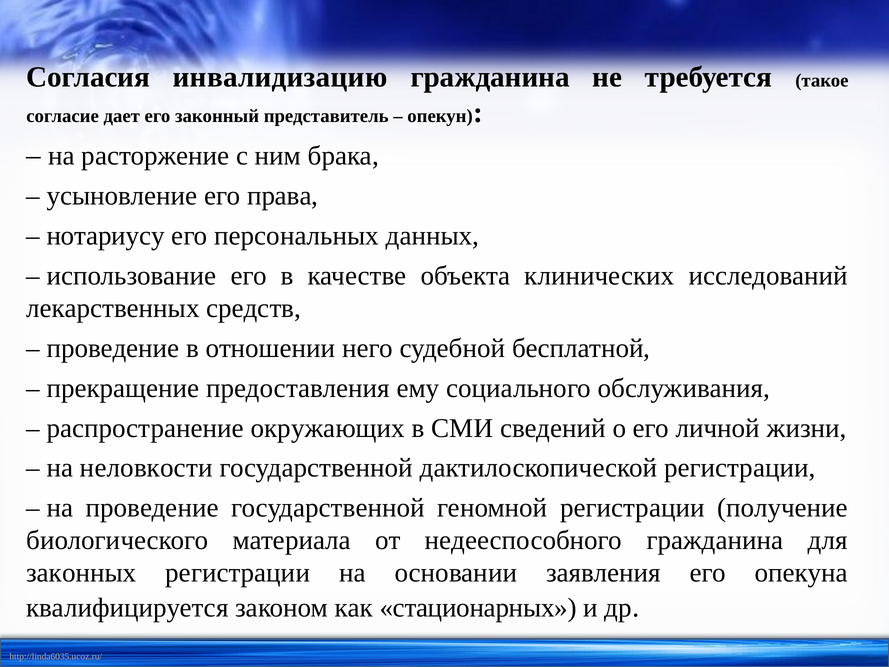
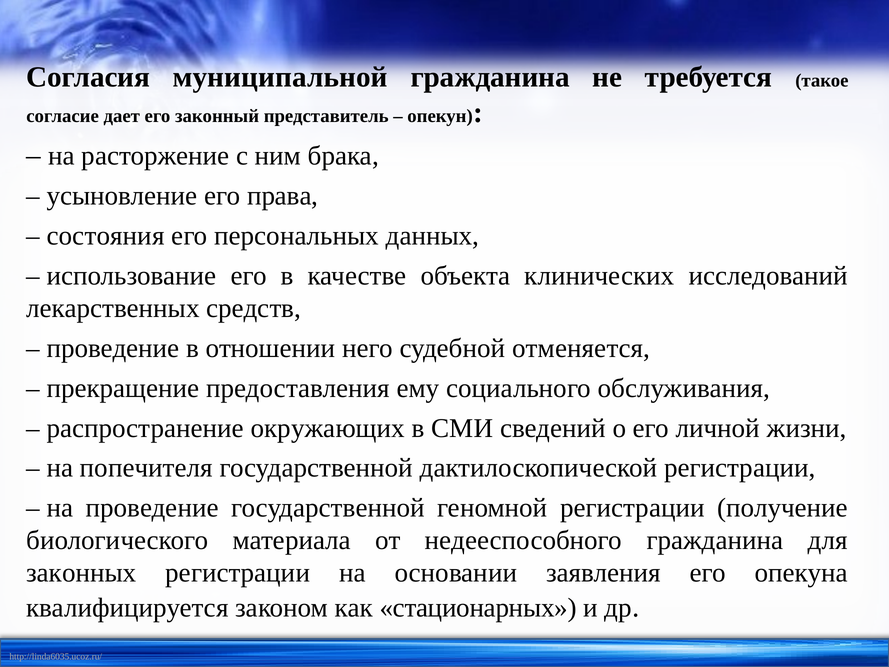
инвалидизацию: инвалидизацию -> муниципальной
нотариусу: нотариусу -> состояния
бесплатной: бесплатной -> отменяется
неловкости: неловкости -> попечителя
